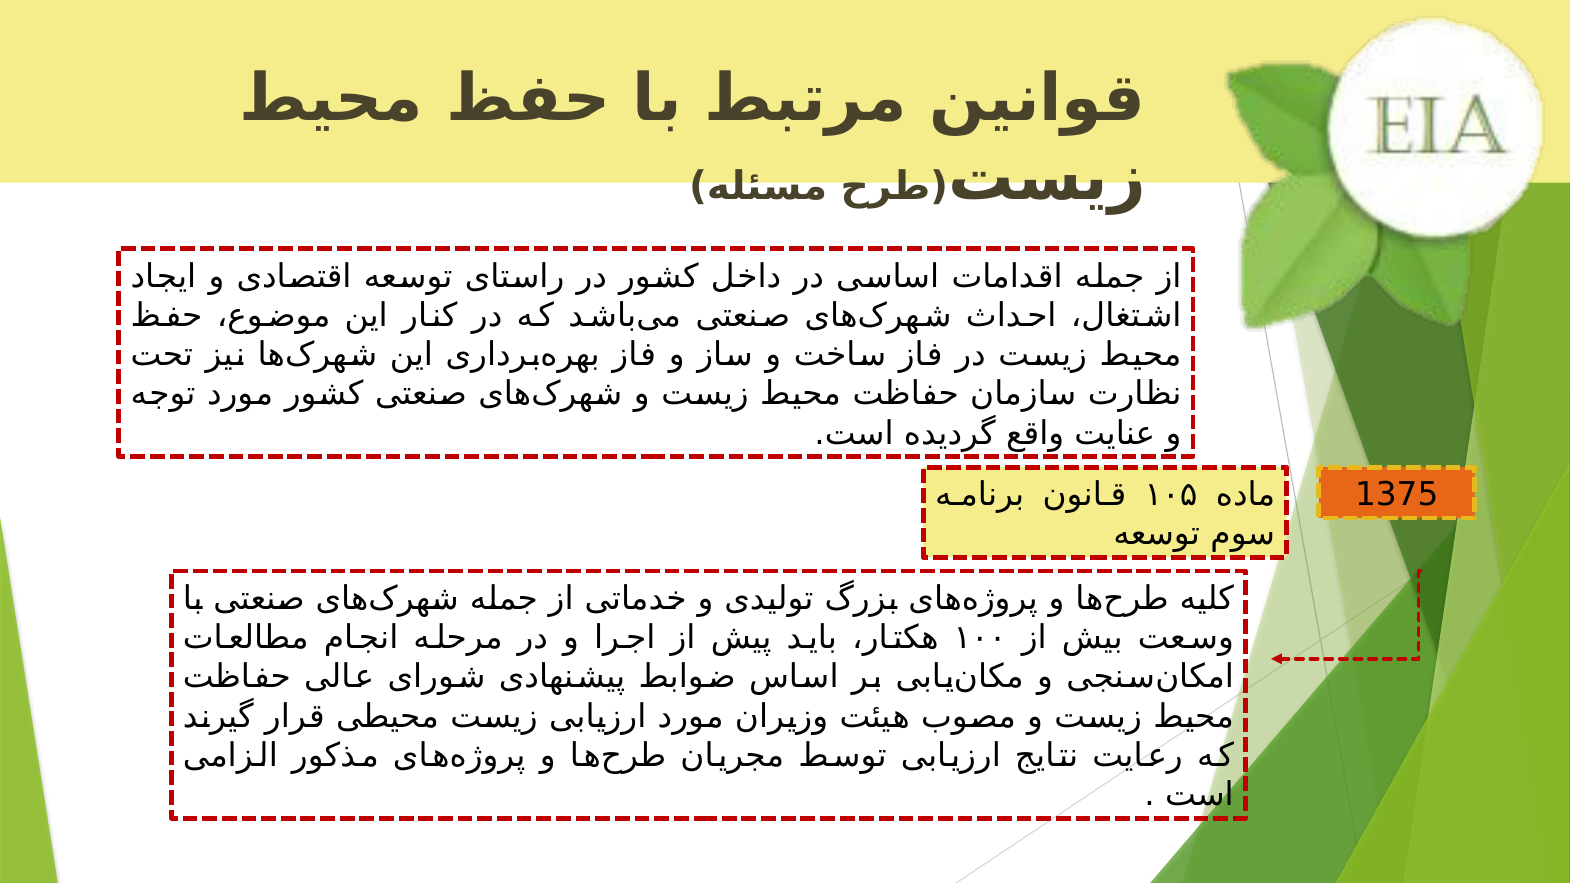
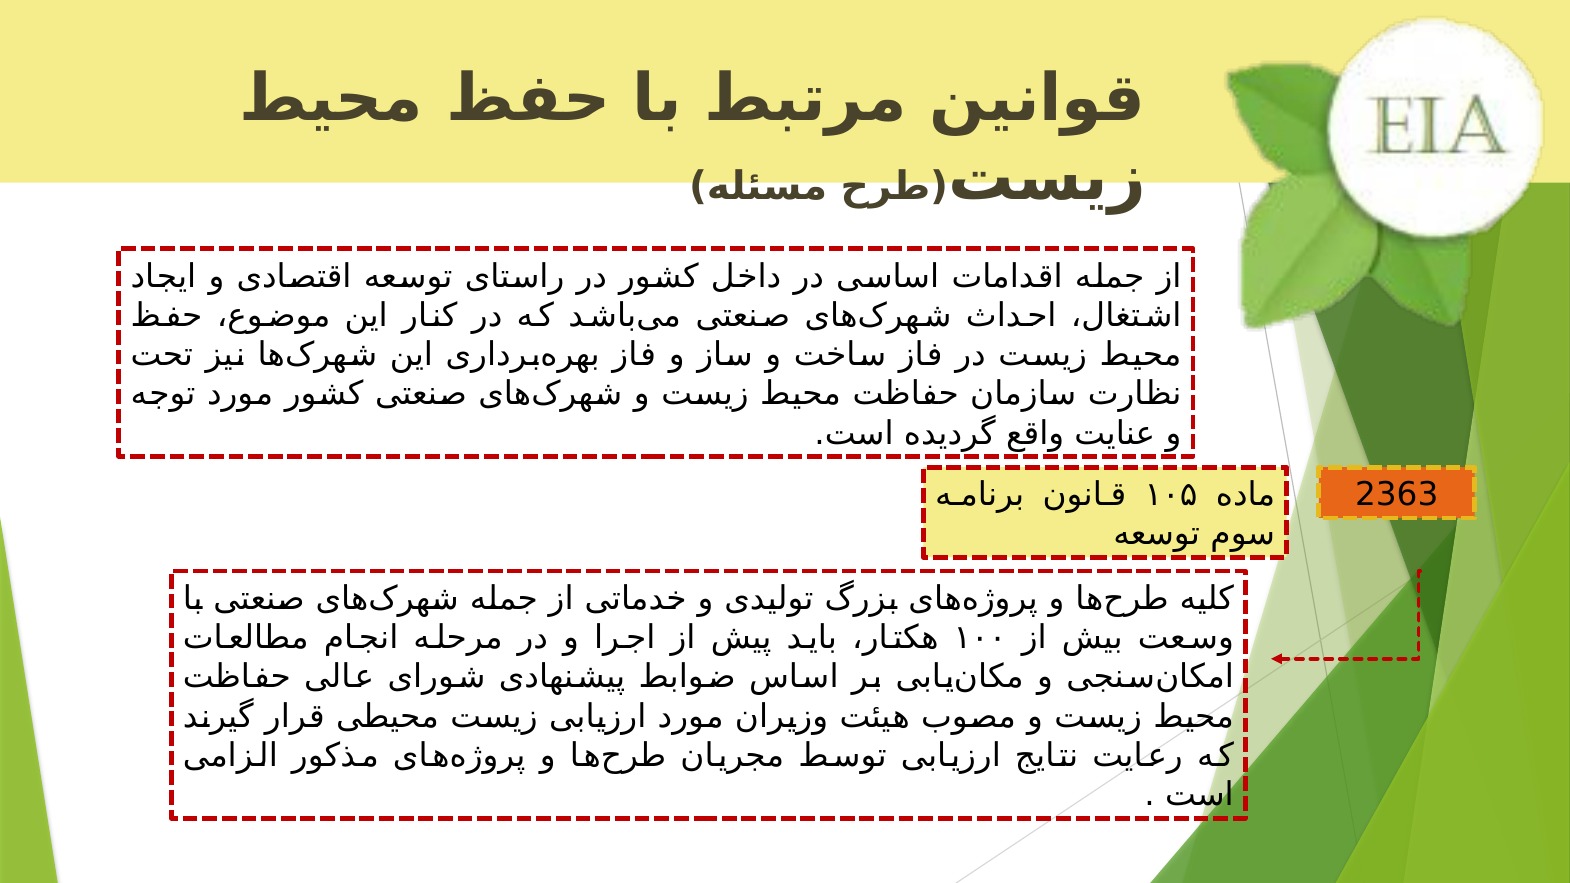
1375: 1375 -> 2363
